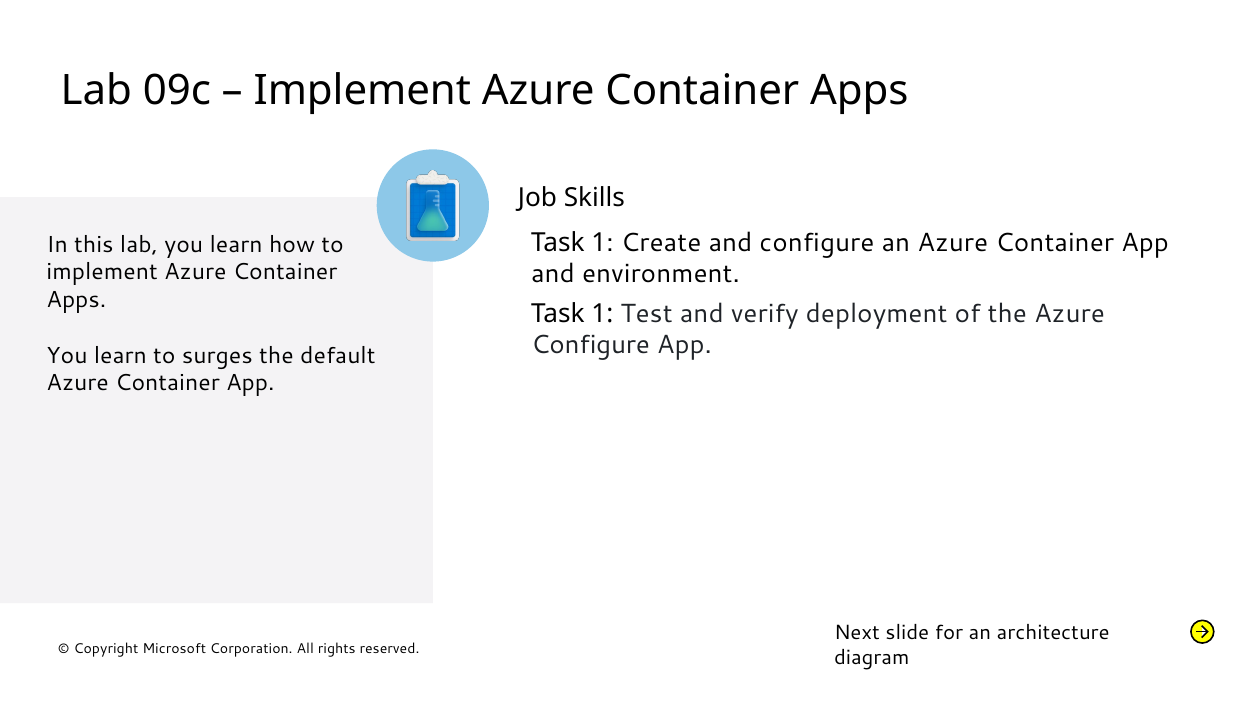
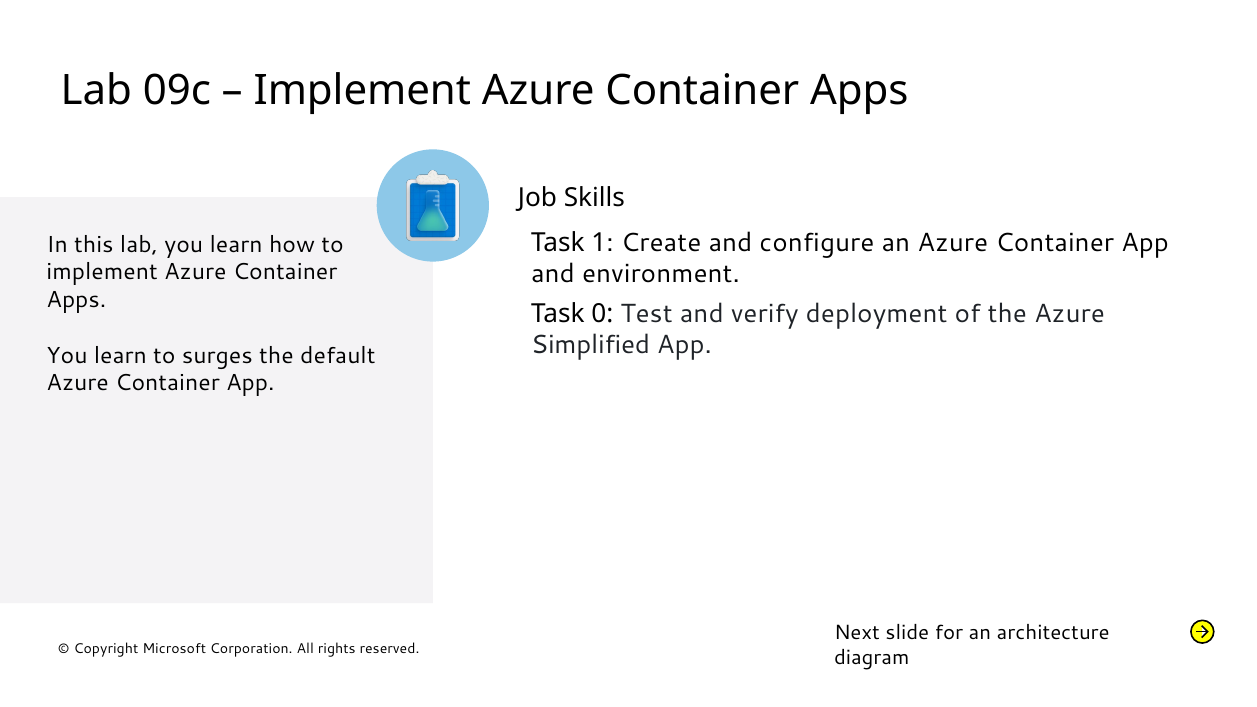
1 at (602, 313): 1 -> 0
Configure at (591, 345): Configure -> Simplified
